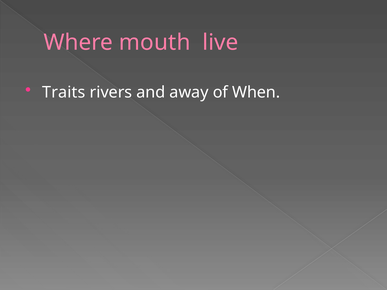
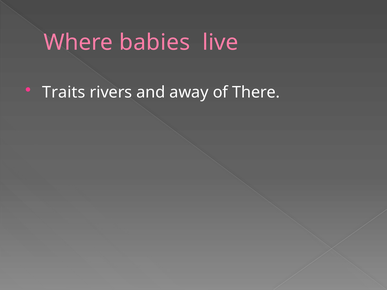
mouth: mouth -> babies
When: When -> There
